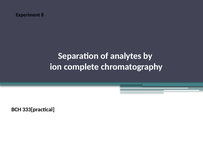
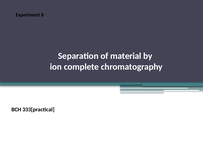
analytes: analytes -> material
